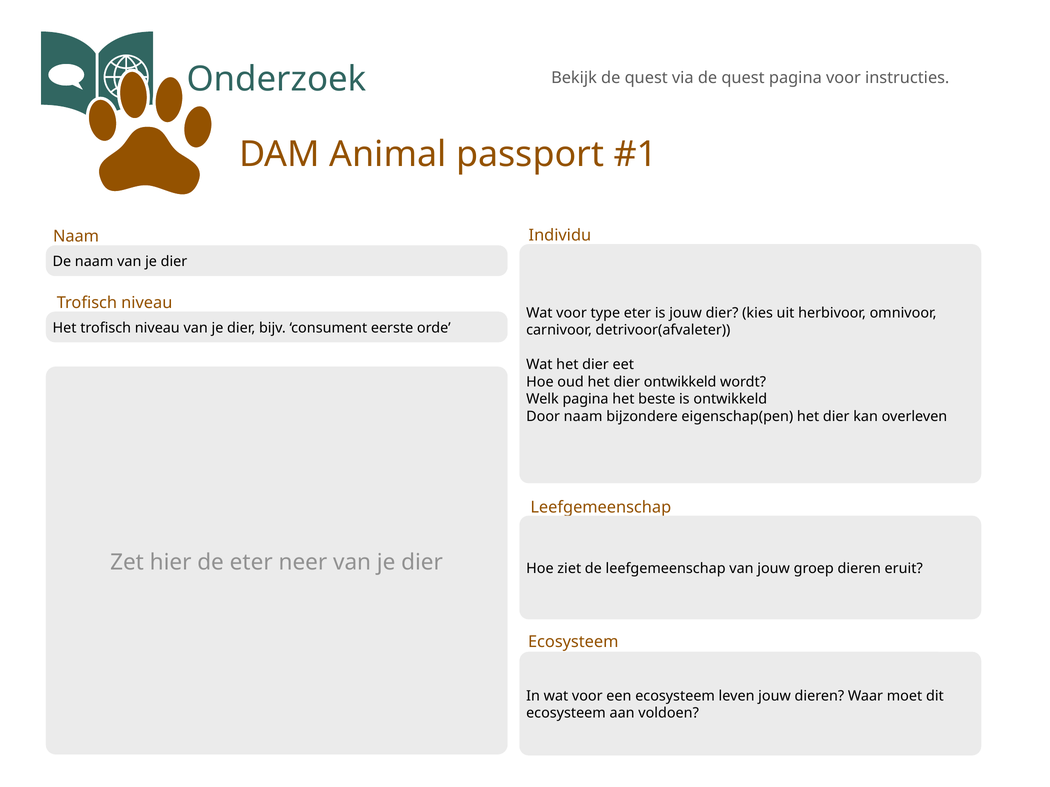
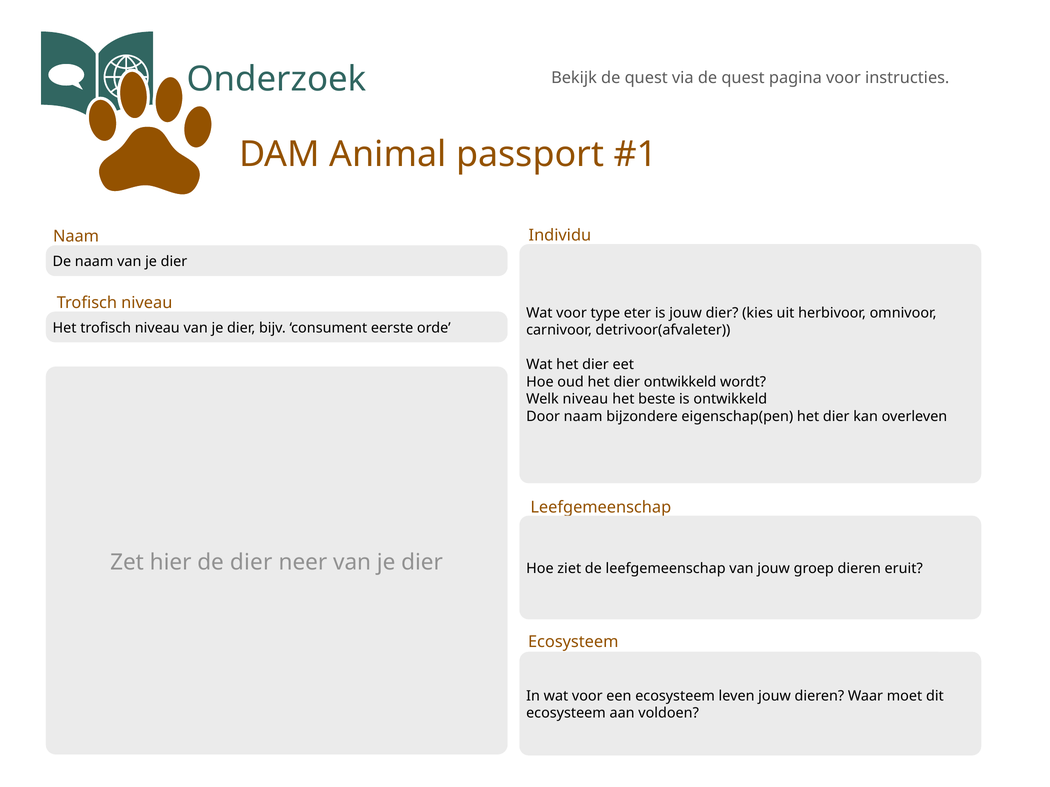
Welk pagina: pagina -> niveau
de eter: eter -> dier
